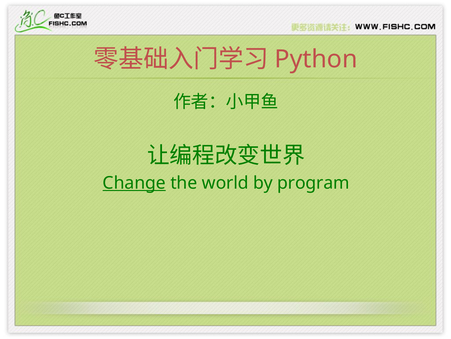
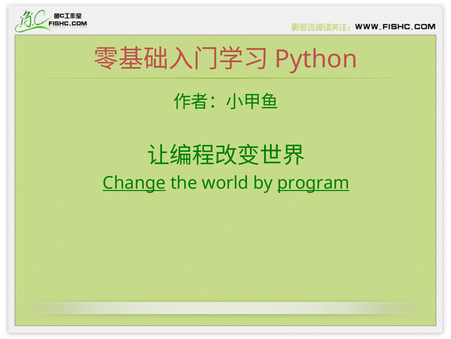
program underline: none -> present
